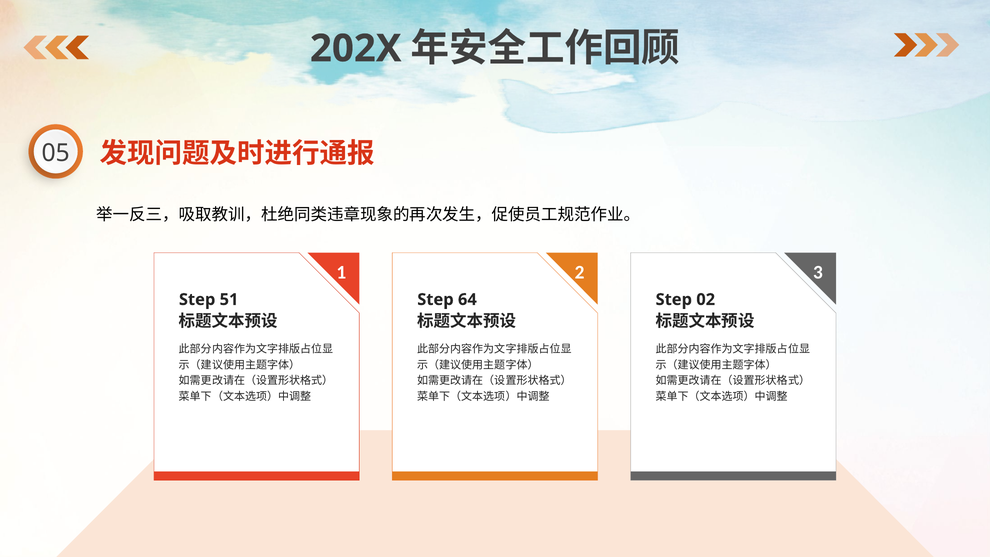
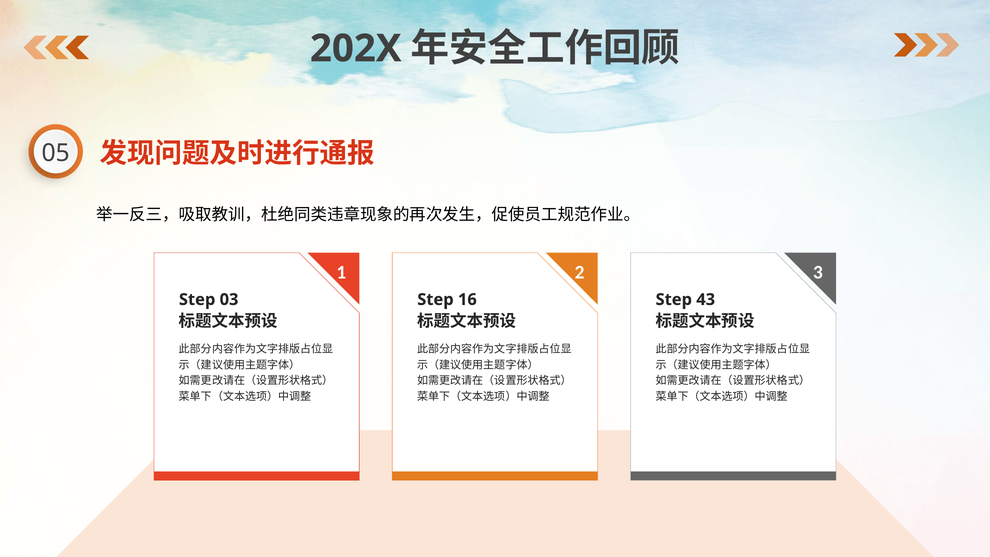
51: 51 -> 03
64: 64 -> 16
02: 02 -> 43
